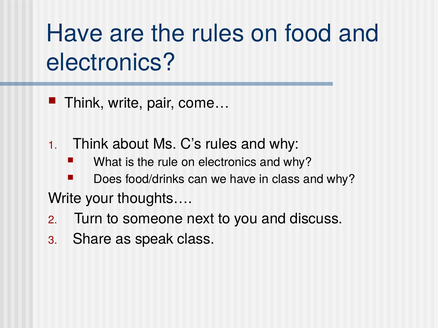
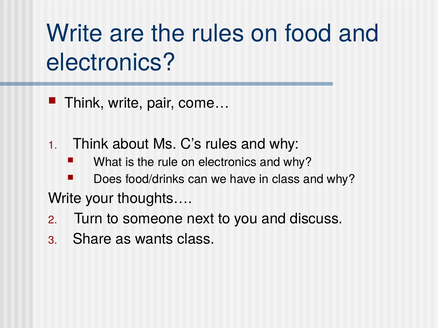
Have at (74, 33): Have -> Write
speak: speak -> wants
